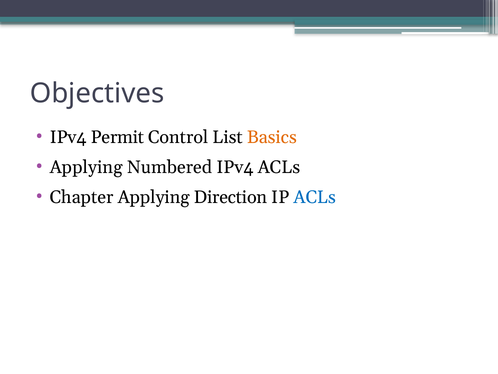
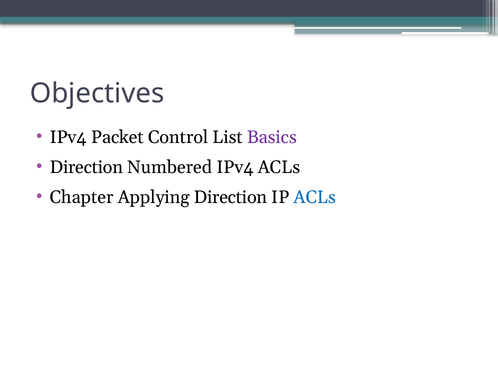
Permit: Permit -> Packet
Basics colour: orange -> purple
Applying at (86, 167): Applying -> Direction
